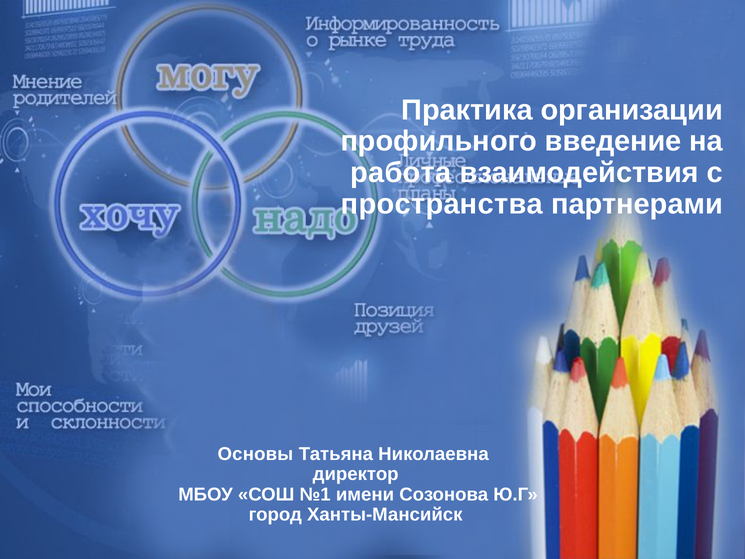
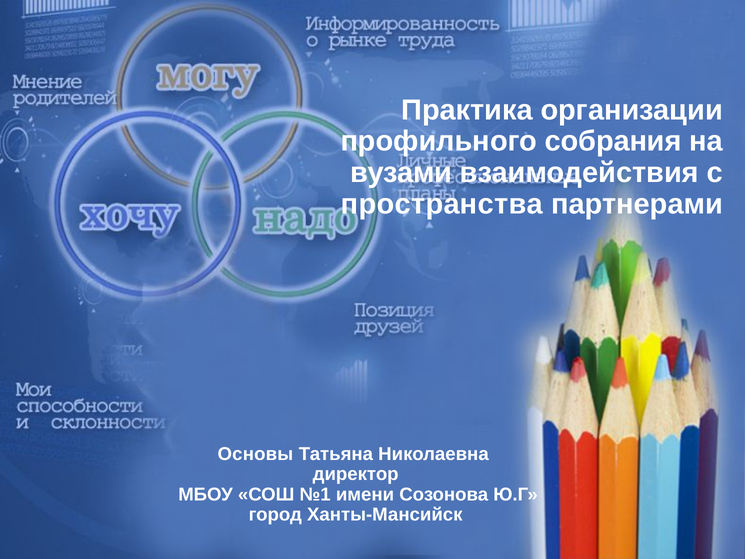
введение: введение -> собрания
работа: работа -> вузами
